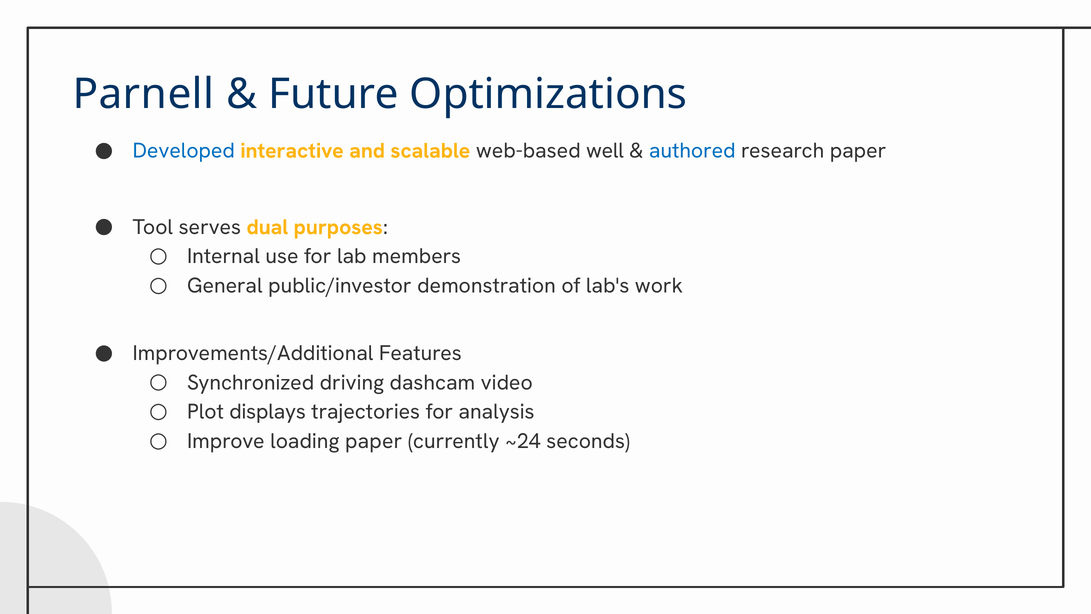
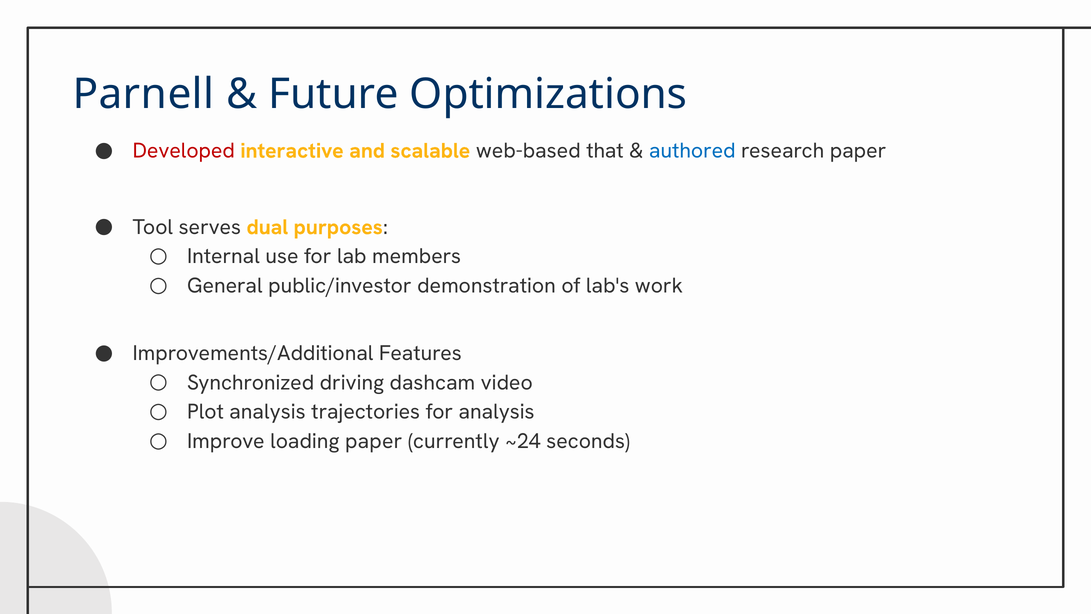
Developed colour: blue -> red
well: well -> that
Plot displays: displays -> analysis
